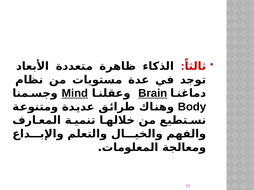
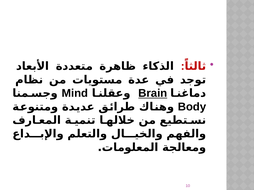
Mind underline: present -> none
